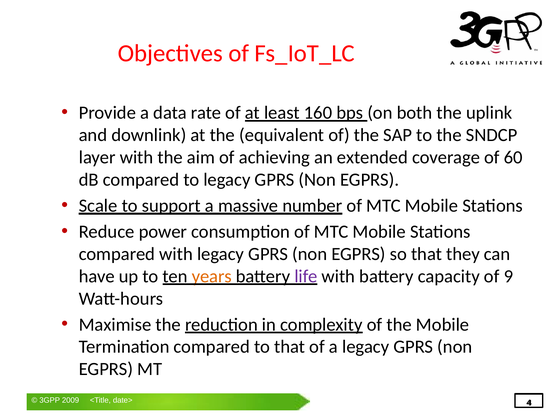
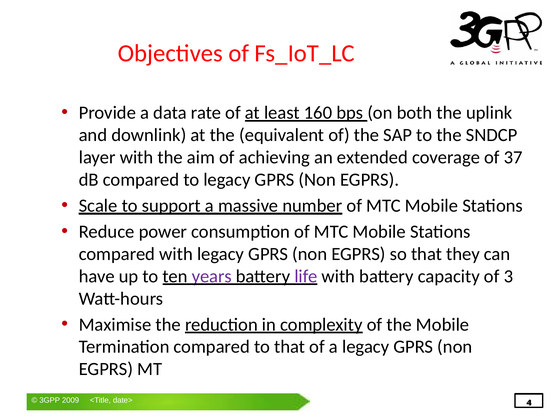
60: 60 -> 37
years colour: orange -> purple
9: 9 -> 3
